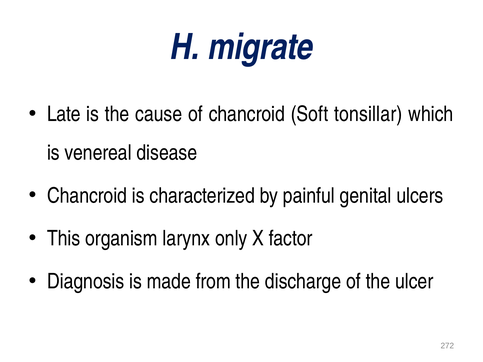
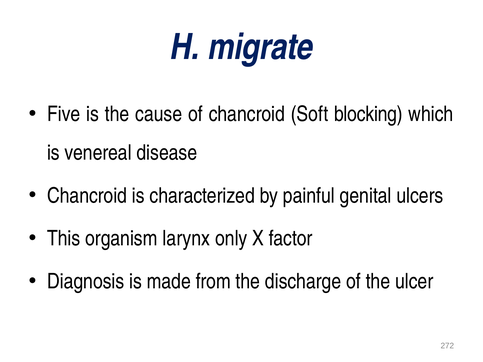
Late: Late -> Five
tonsillar: tonsillar -> blocking
